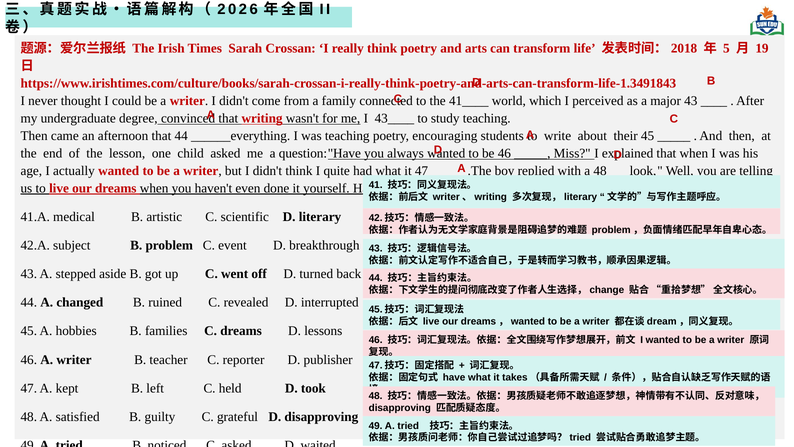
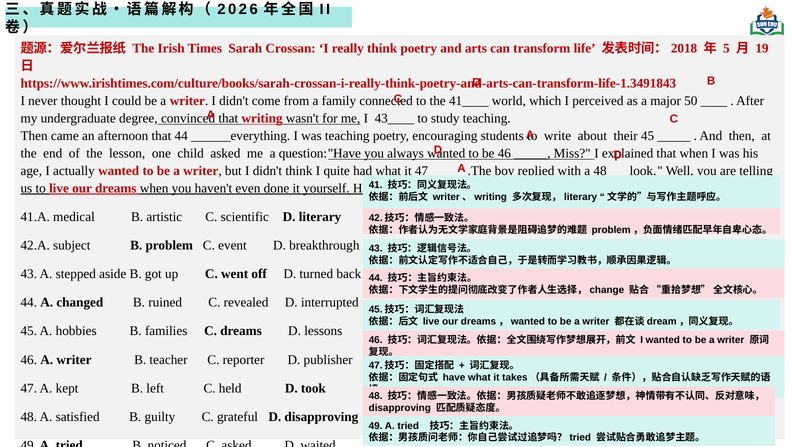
major 43: 43 -> 50
